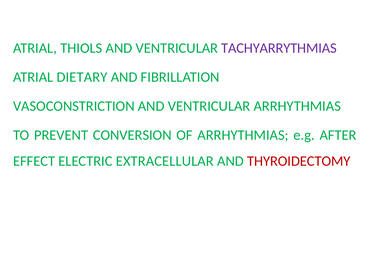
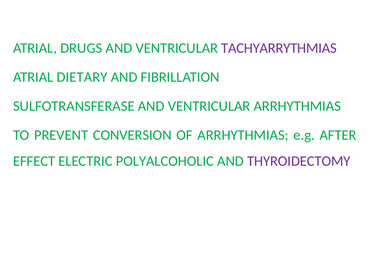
THIOLS: THIOLS -> DRUGS
VASOCONSTRICTION: VASOCONSTRICTION -> SULFOTRANSFERASE
EXTRACELLULAR: EXTRACELLULAR -> POLYALCOHOLIC
THYROIDECTOMY colour: red -> purple
